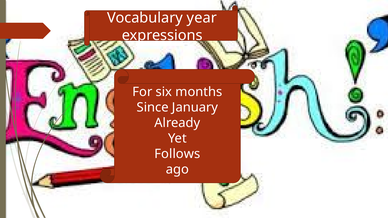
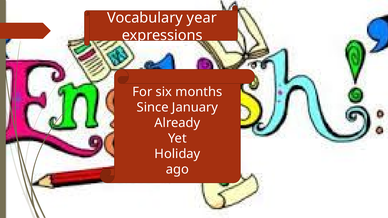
Follows: Follows -> Holiday
